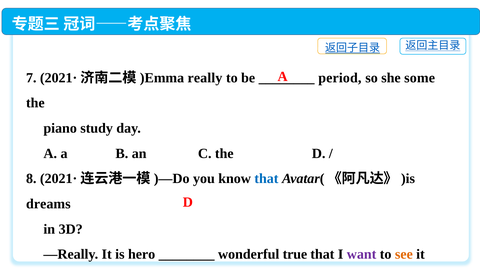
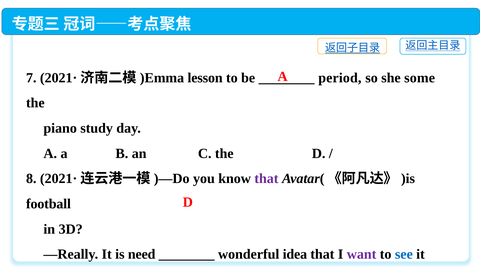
really: really -> lesson
that at (266, 179) colour: blue -> purple
dreams: dreams -> football
hero: hero -> need
true: true -> idea
see colour: orange -> blue
